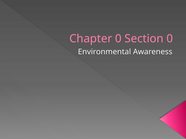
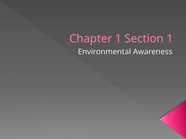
Chapter 0: 0 -> 1
Section 0: 0 -> 1
